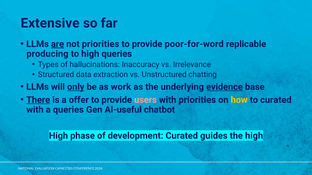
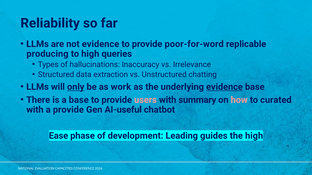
Extensive: Extensive -> Reliability
are underline: present -> none
not priorities: priorities -> evidence
There underline: present -> none
a offer: offer -> base
with priorities: priorities -> summary
how colour: yellow -> pink
a queries: queries -> provide
High at (58, 136): High -> Ease
development Curated: Curated -> Leading
